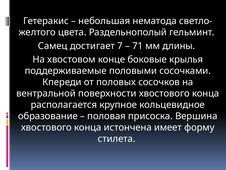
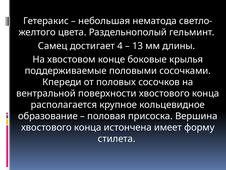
7: 7 -> 4
71: 71 -> 13
